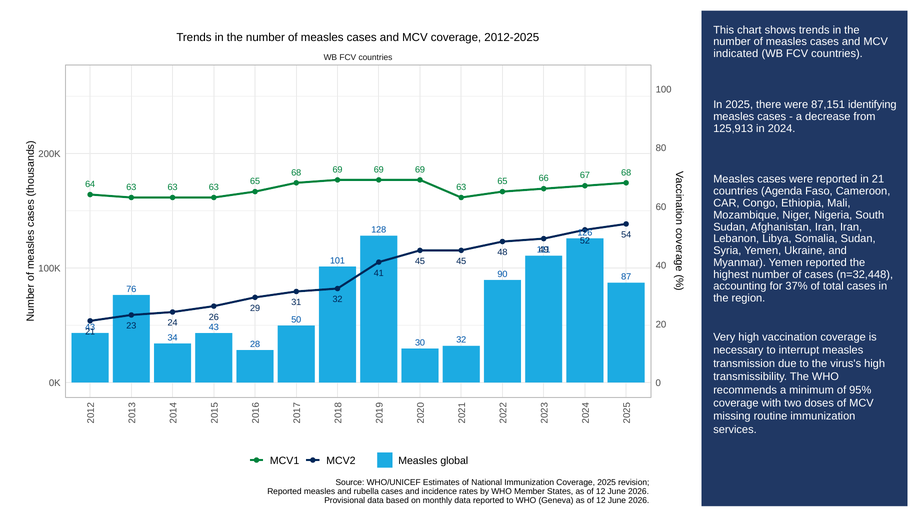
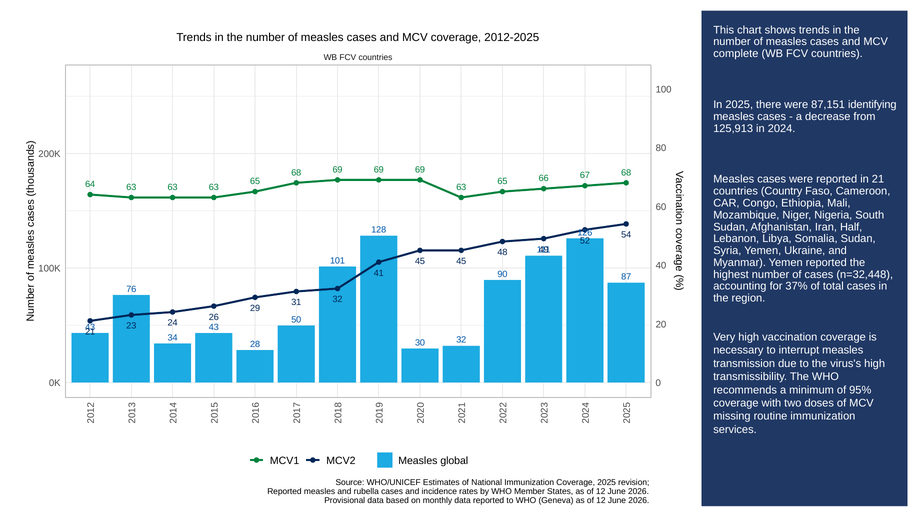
indicated: indicated -> complete
Agenda: Agenda -> Country
Iran Iran: Iran -> Half
